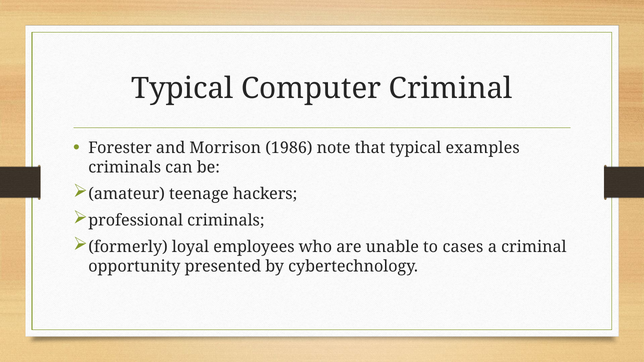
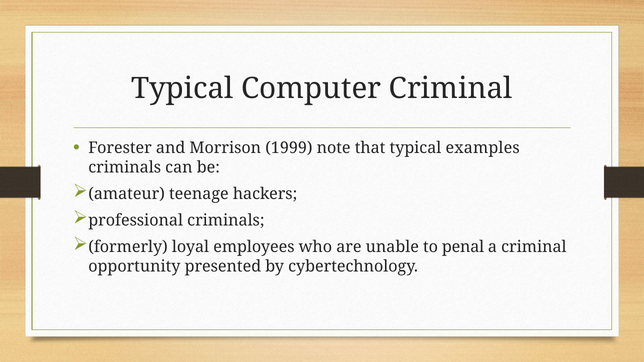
1986: 1986 -> 1999
cases: cases -> penal
